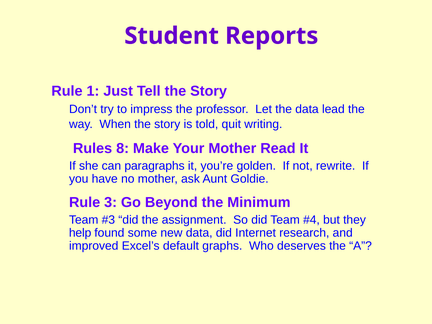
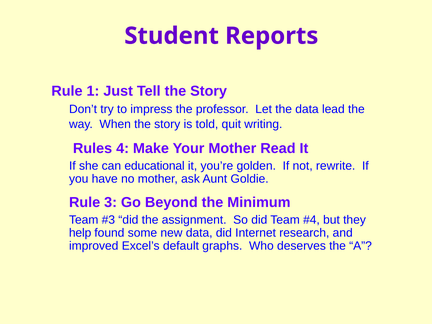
8: 8 -> 4
paragraphs: paragraphs -> educational
